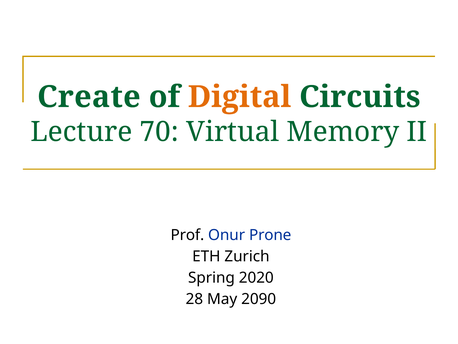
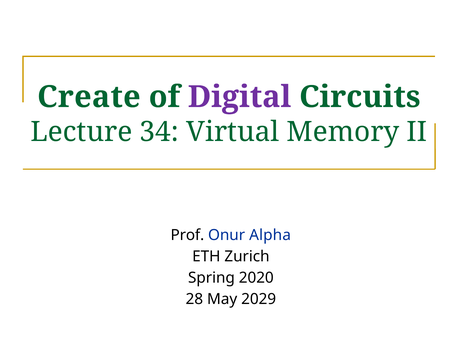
Digital colour: orange -> purple
70: 70 -> 34
Prone: Prone -> Alpha
2090: 2090 -> 2029
